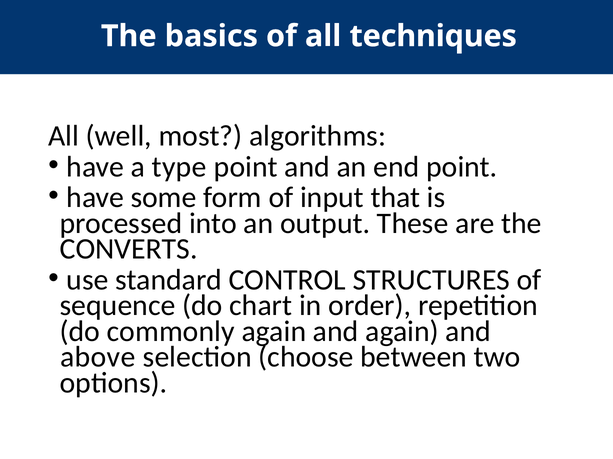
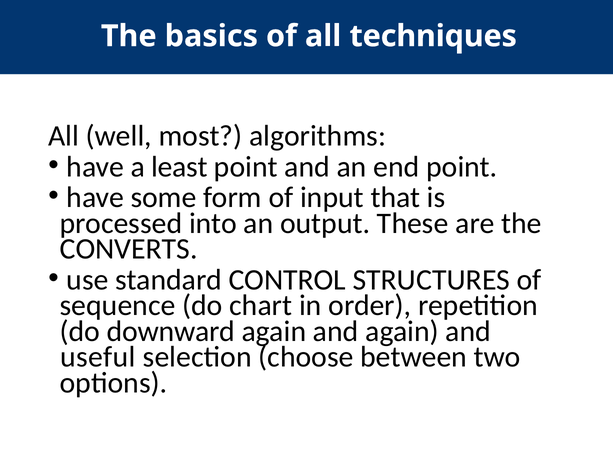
type: type -> least
commonly: commonly -> downward
above: above -> useful
